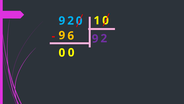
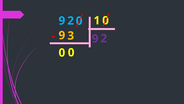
6: 6 -> 3
